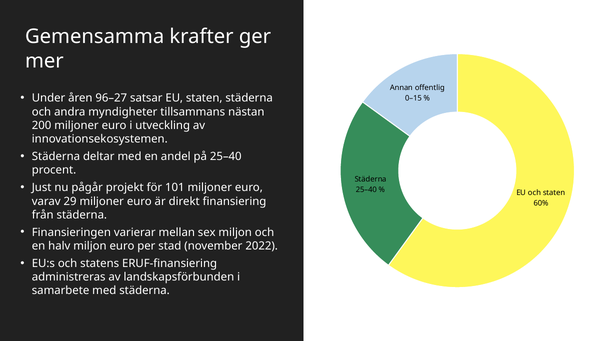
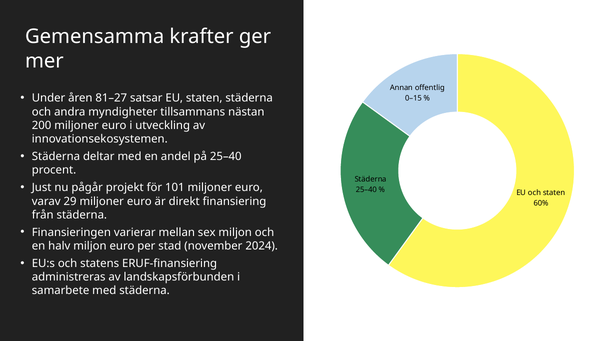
96–27: 96–27 -> 81–27
2022: 2022 -> 2024
